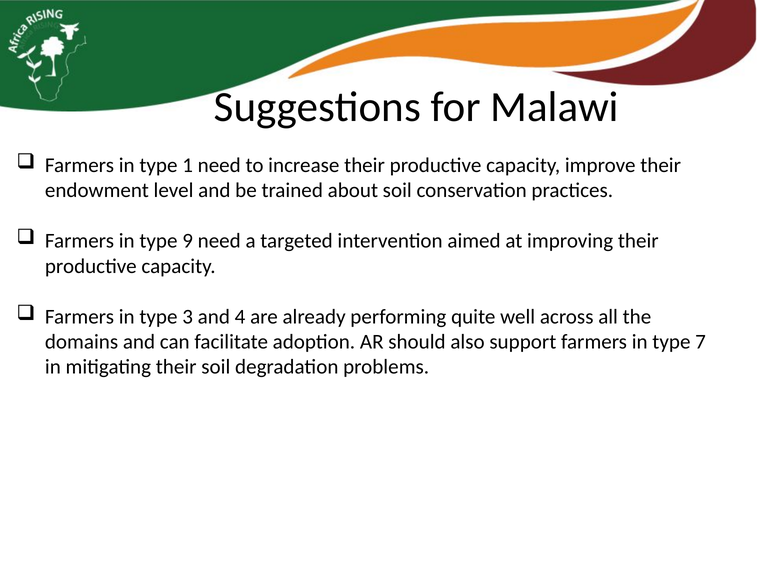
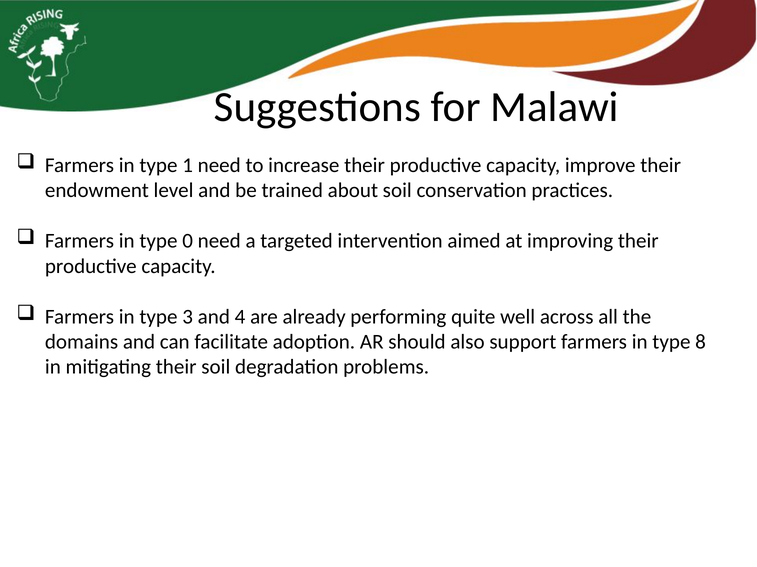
9: 9 -> 0
7: 7 -> 8
